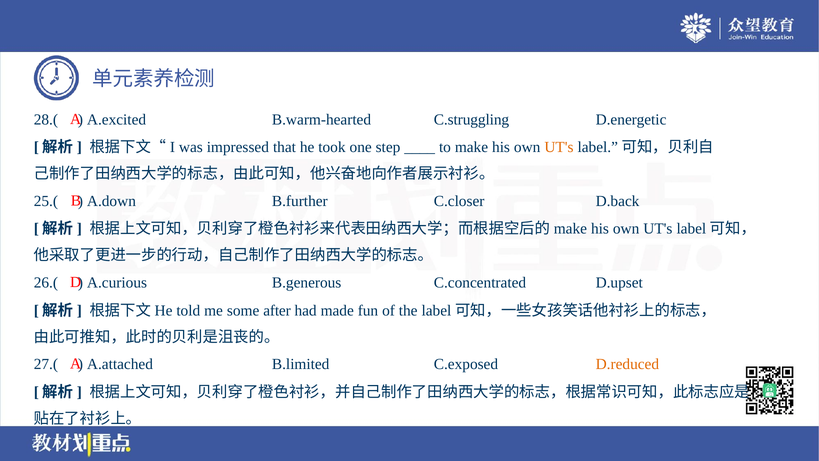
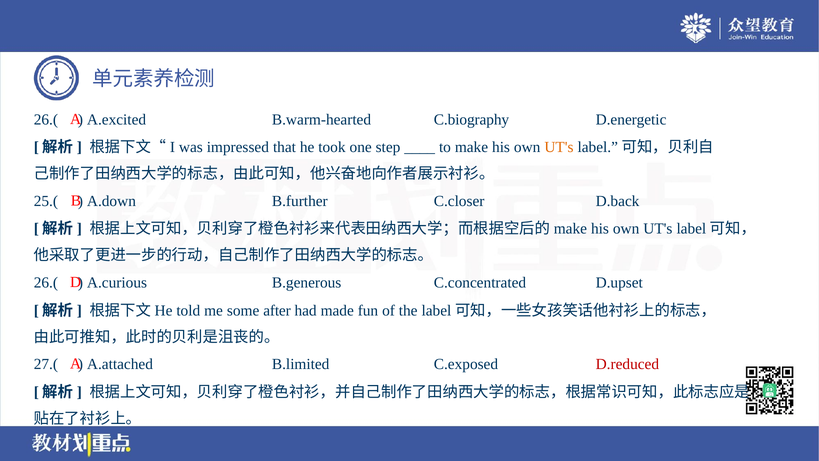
28.( at (46, 120): 28.( -> 26.(
C.struggling: C.struggling -> C.biography
D.reduced colour: orange -> red
